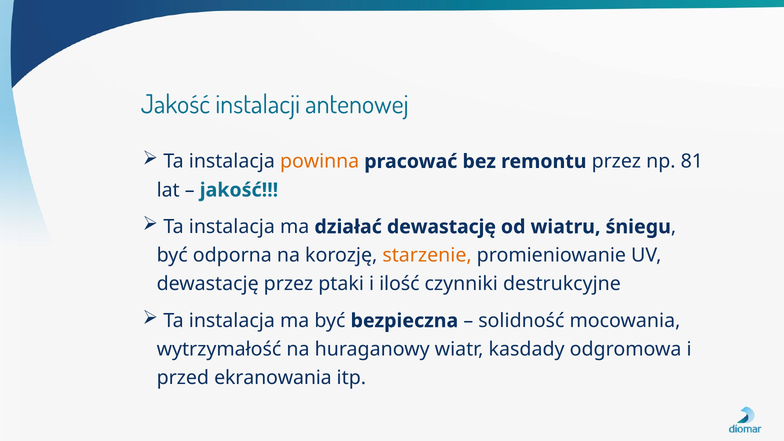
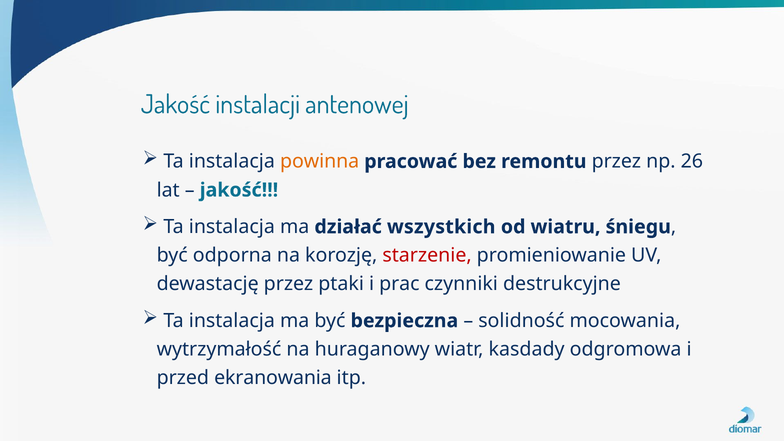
81: 81 -> 26
działać dewastację: dewastację -> wszystkich
starzenie colour: orange -> red
ilość: ilość -> prac
